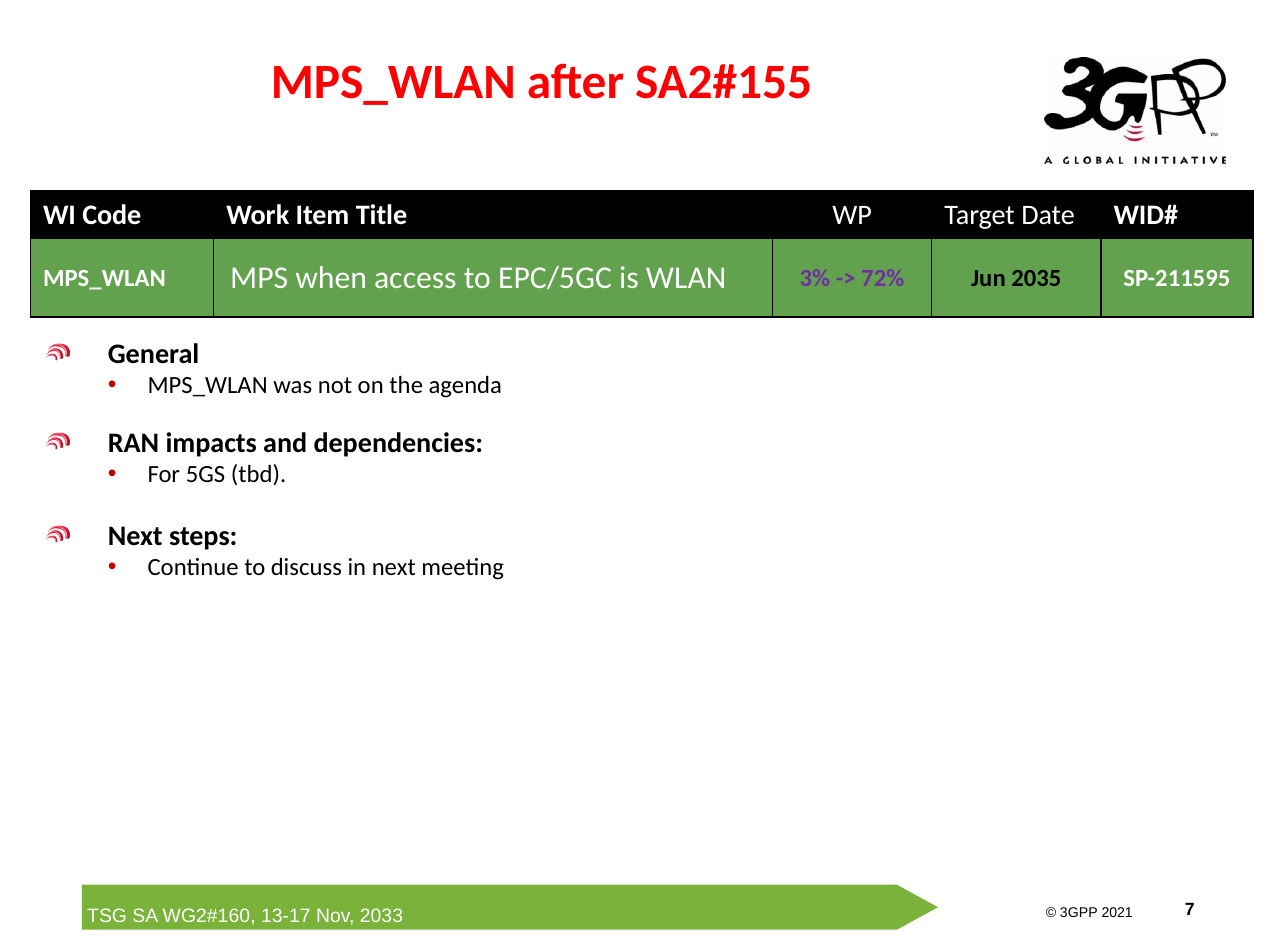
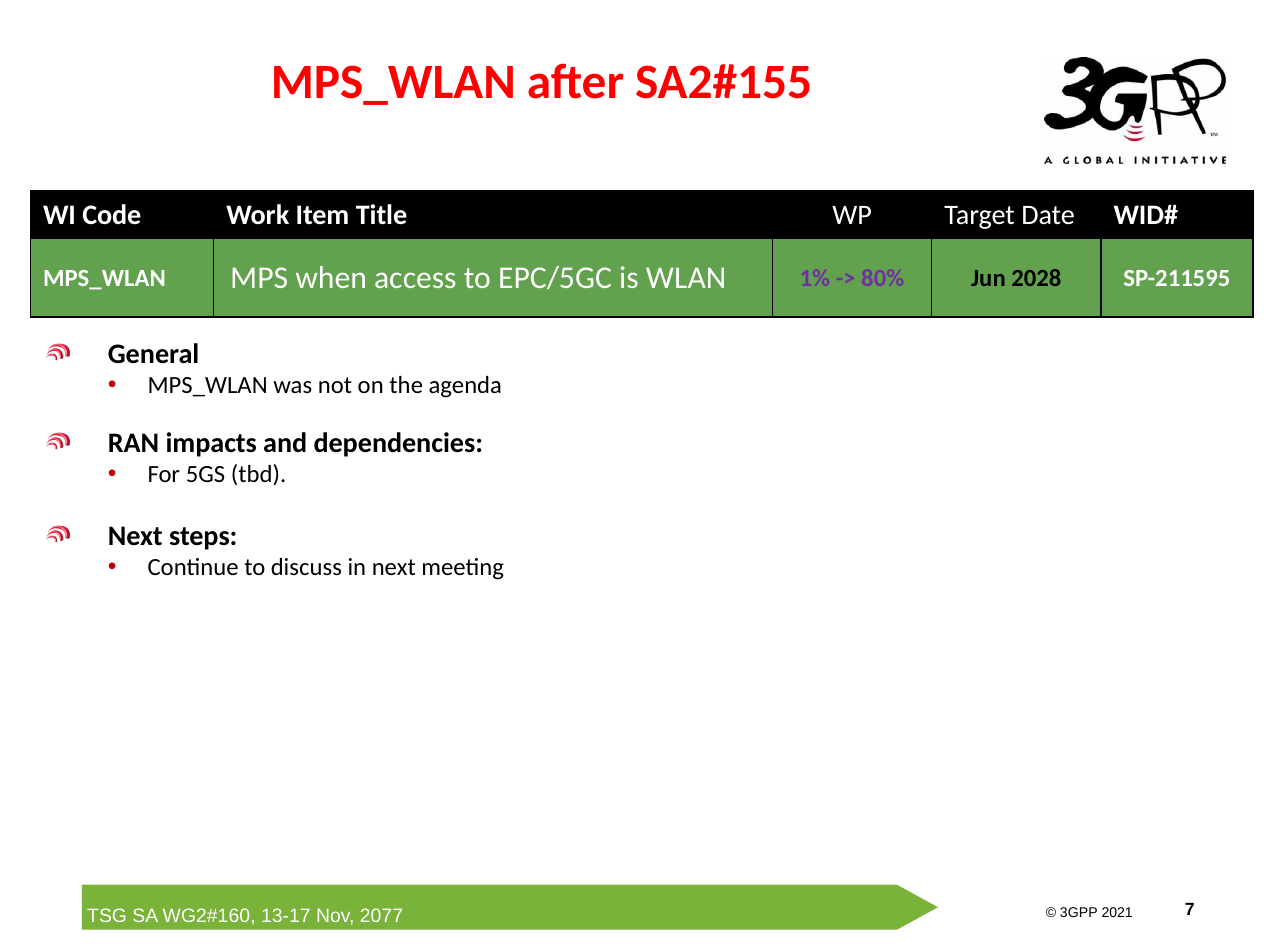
3%: 3% -> 1%
72%: 72% -> 80%
2035: 2035 -> 2028
2033: 2033 -> 2077
